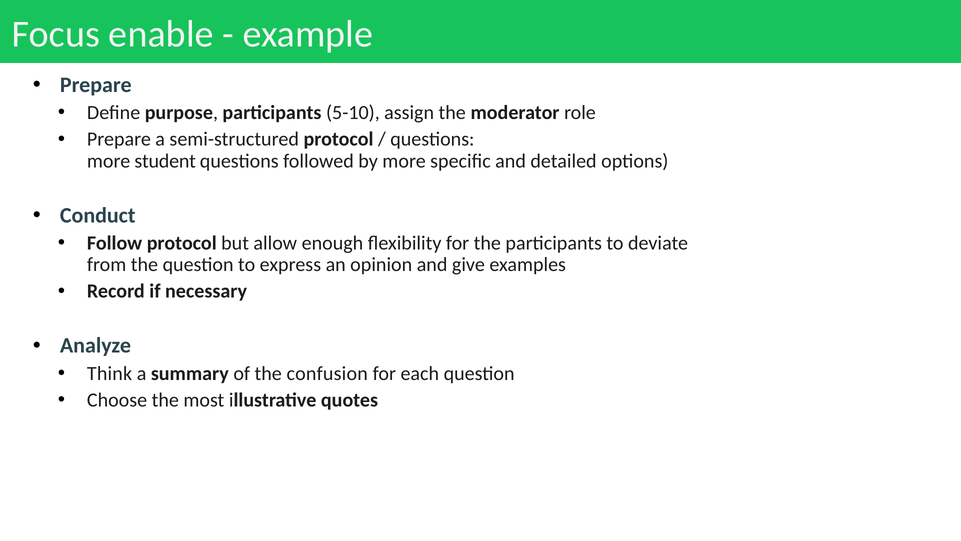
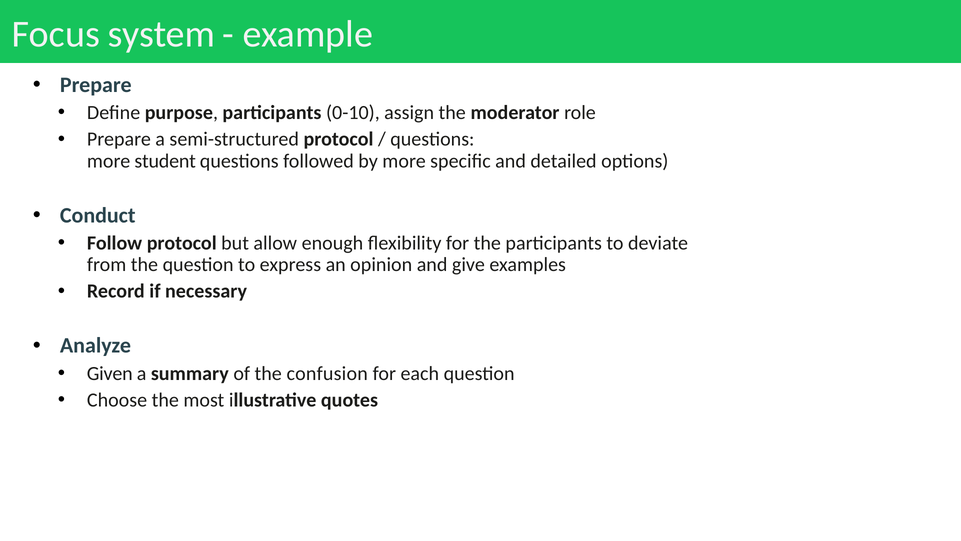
enable: enable -> system
5-10: 5-10 -> 0-10
Think: Think -> Given
